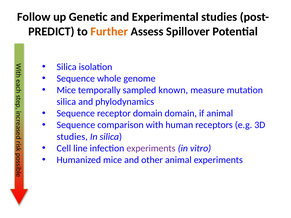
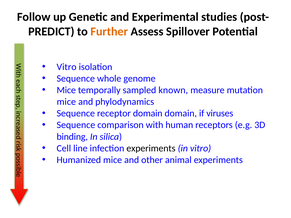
Silica at (67, 67): Silica -> Vitro
silica at (66, 102): silica -> mice
if animal: animal -> viruses
studies at (72, 137): studies -> binding
experiments at (151, 148) colour: purple -> black
